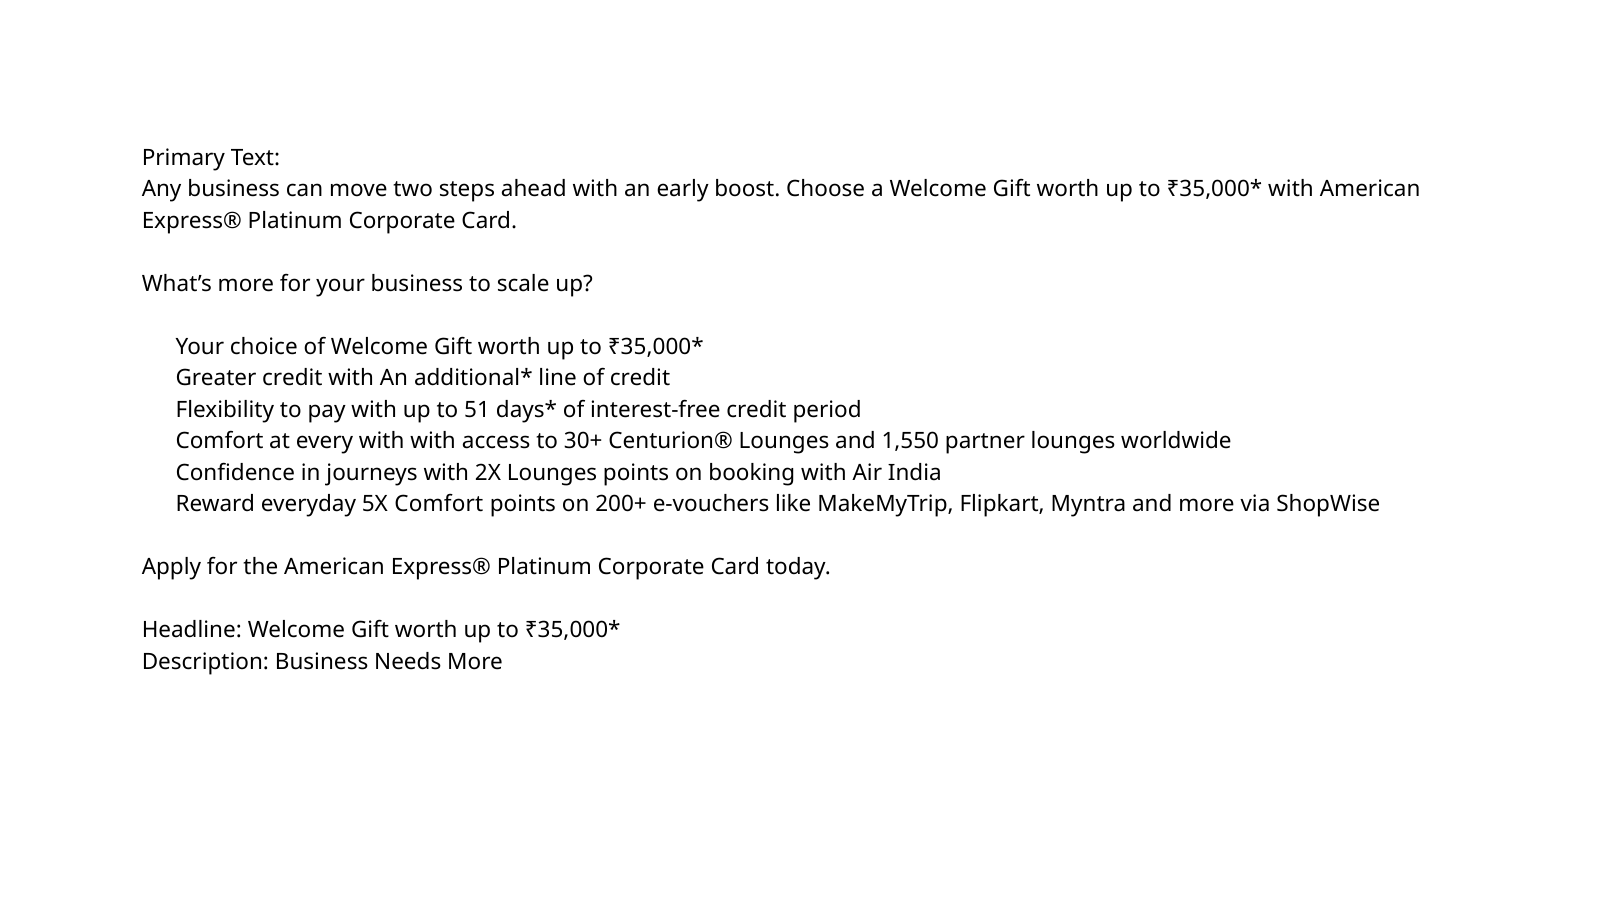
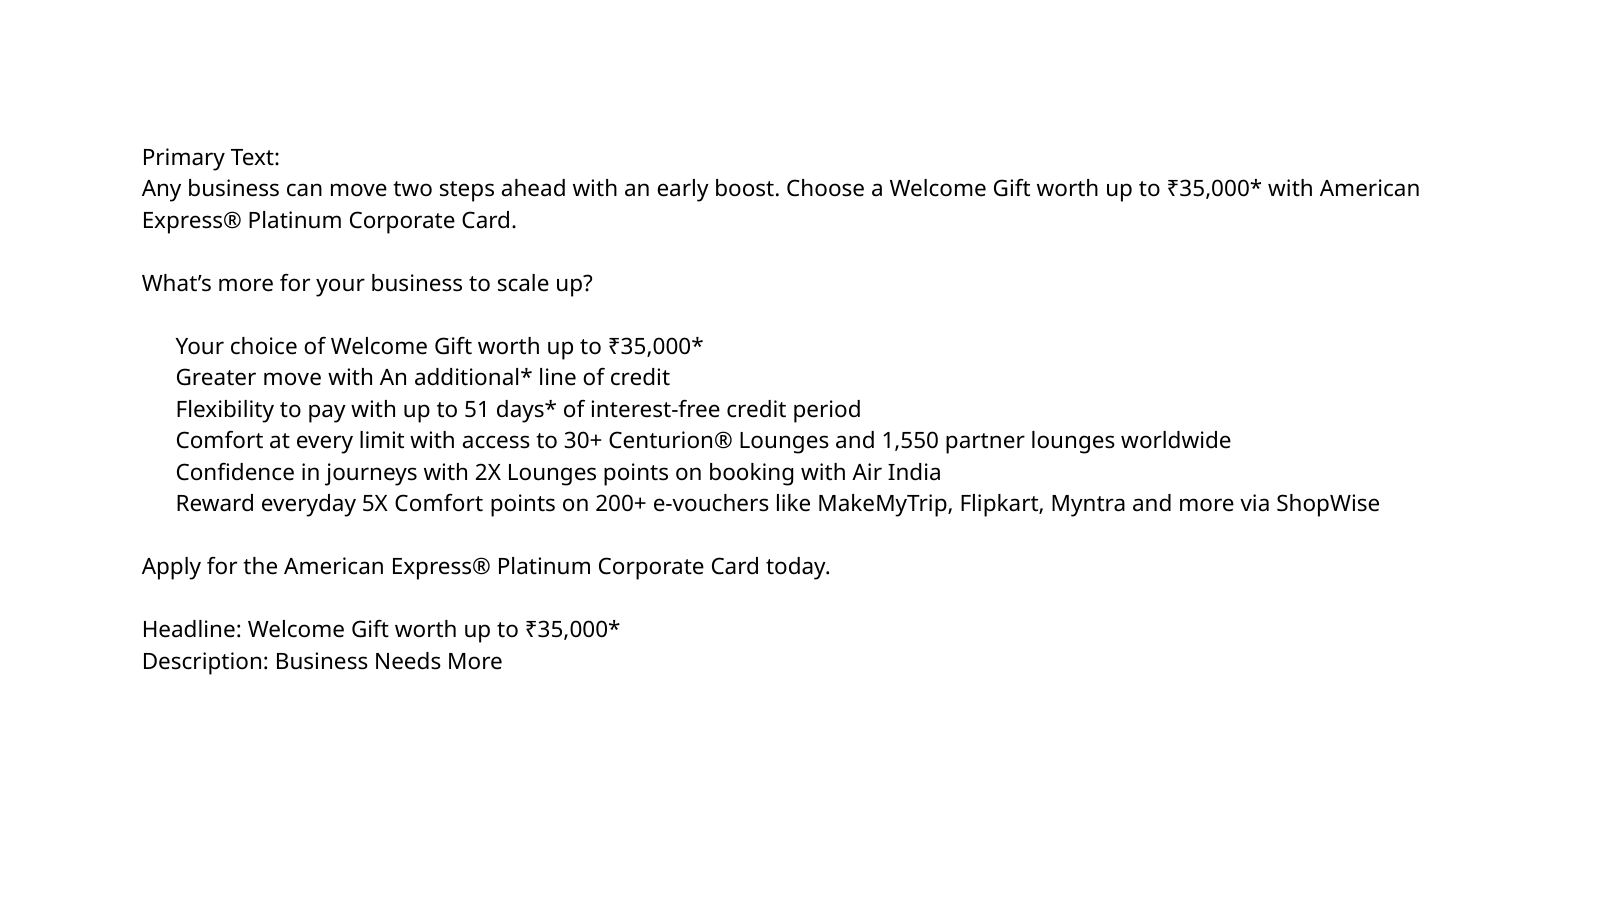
Greater credit: credit -> move
every with: with -> limit
